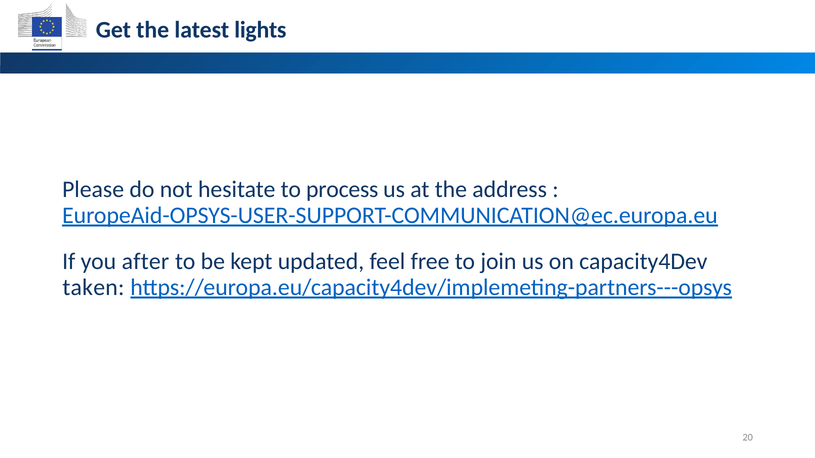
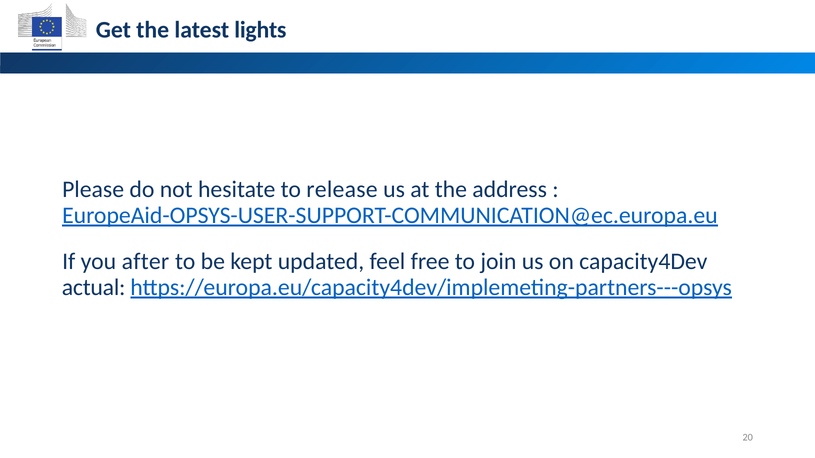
process: process -> release
taken: taken -> actual
